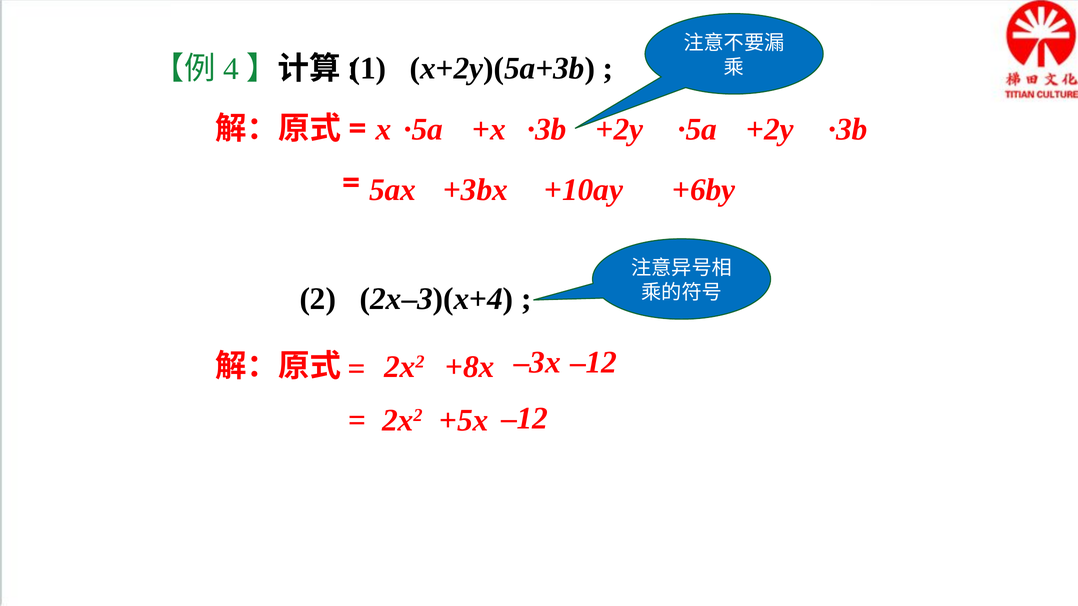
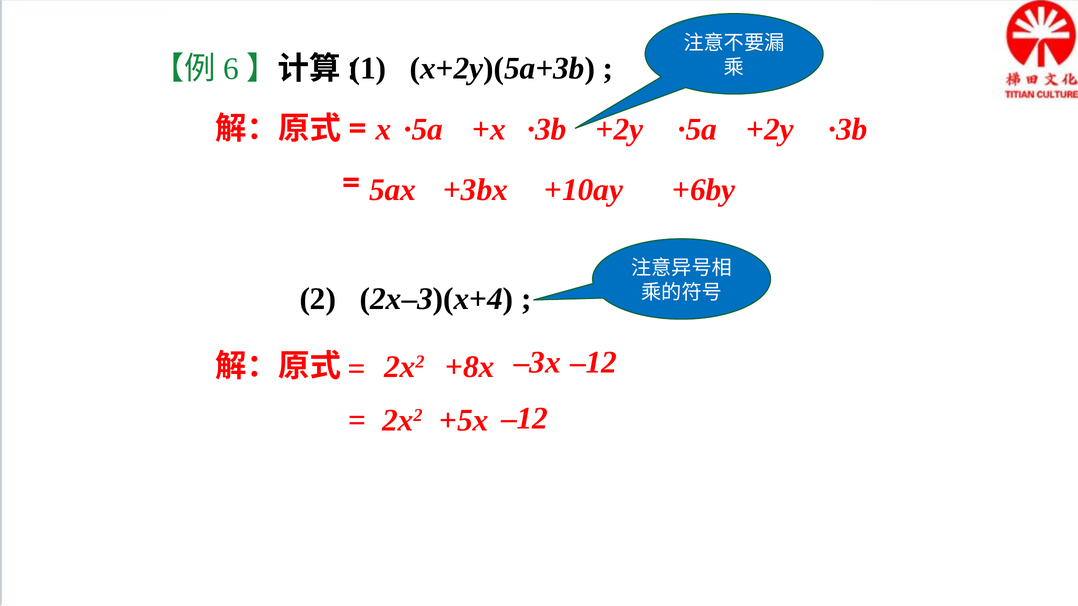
4: 4 -> 6
